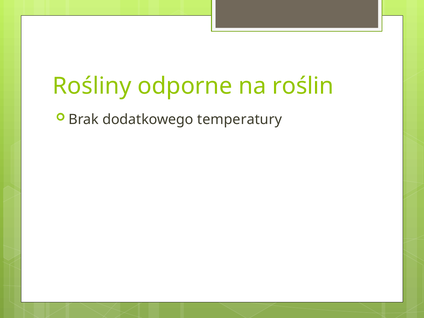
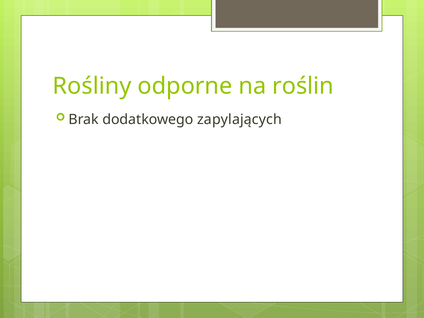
temperatury: temperatury -> zapylających
